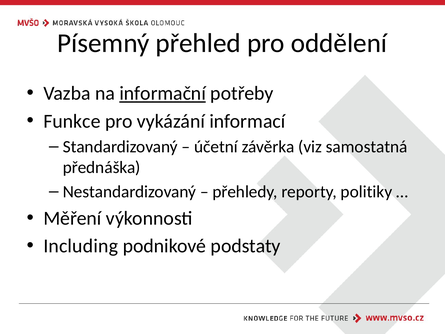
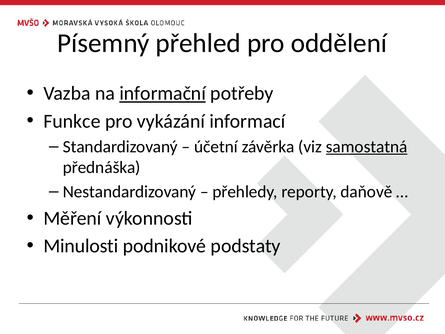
samostatná underline: none -> present
politiky: politiky -> daňově
Including: Including -> Minulosti
